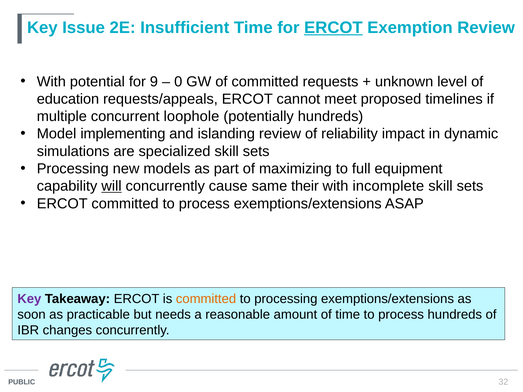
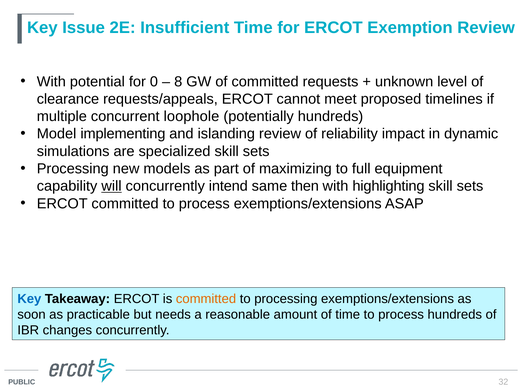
ERCOT at (333, 28) underline: present -> none
9: 9 -> 0
0: 0 -> 8
education: education -> clearance
cause: cause -> intend
their: their -> then
incomplete: incomplete -> highlighting
Key at (29, 299) colour: purple -> blue
